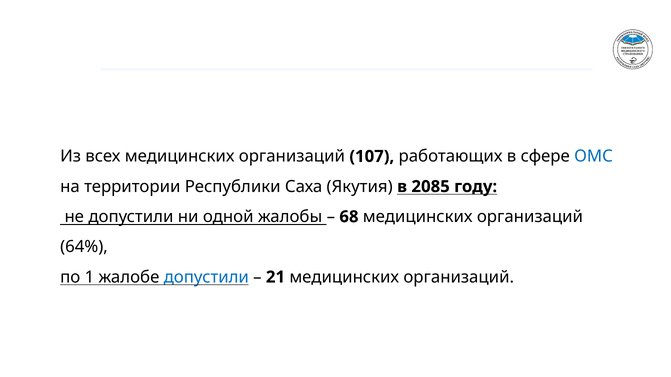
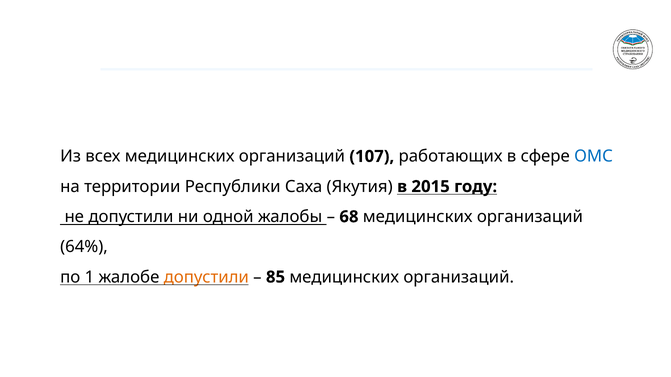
2085: 2085 -> 2015
допустили at (206, 277) colour: blue -> orange
21: 21 -> 85
